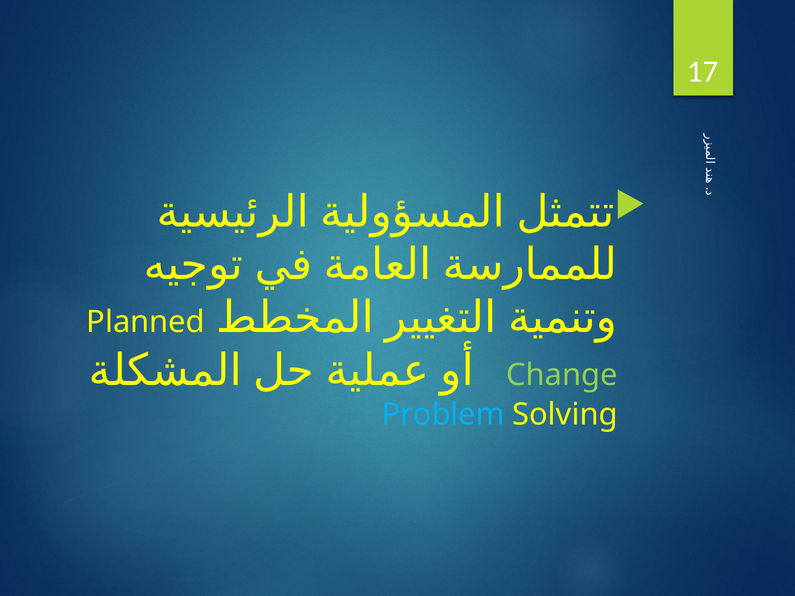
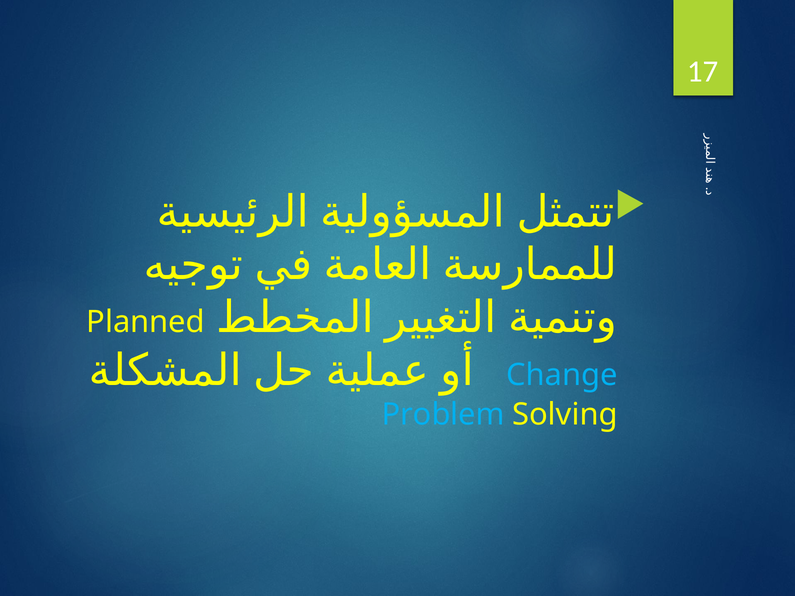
Change colour: light green -> light blue
